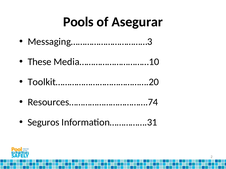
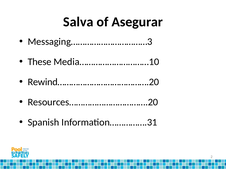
Pools: Pools -> Salva
Toolkit………………………………….20: Toolkit………………………………….20 -> Rewind………………………………….20
Resources…………………………….74: Resources…………………………….74 -> Resources…………………………….20
Seguros: Seguros -> Spanish
